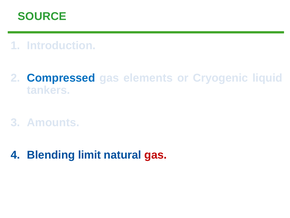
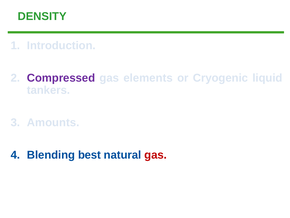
SOURCE: SOURCE -> DENSITY
Compressed colour: blue -> purple
limit: limit -> best
